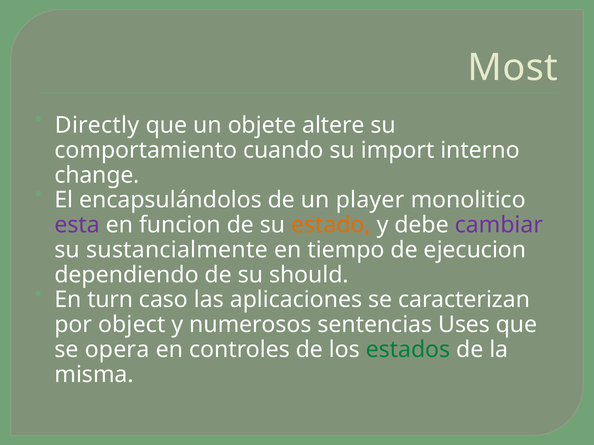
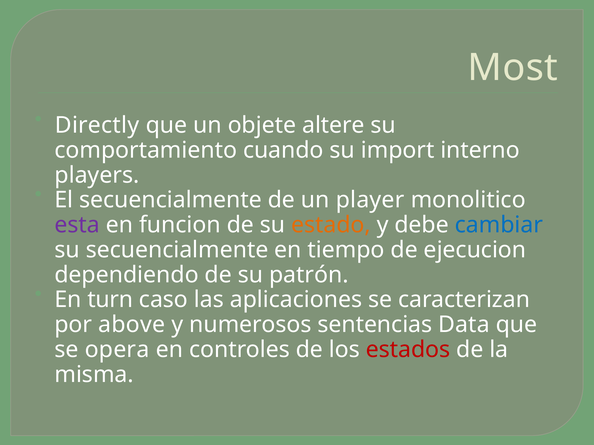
change: change -> players
El encapsulándolos: encapsulándolos -> secuencialmente
cambiar colour: purple -> blue
su sustancialmente: sustancialmente -> secuencialmente
should: should -> patrón
object: object -> above
Uses: Uses -> Data
estados colour: green -> red
